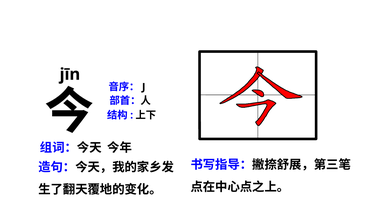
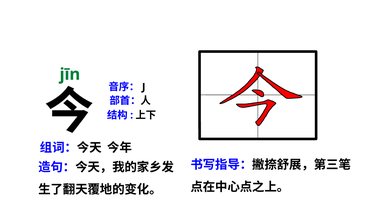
jīn colour: black -> green
